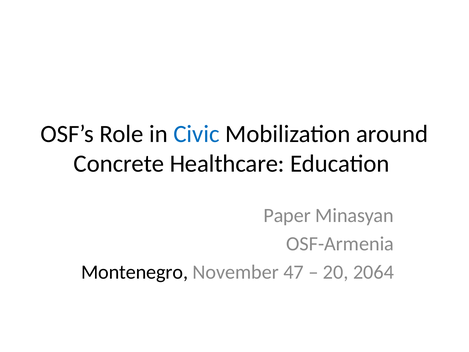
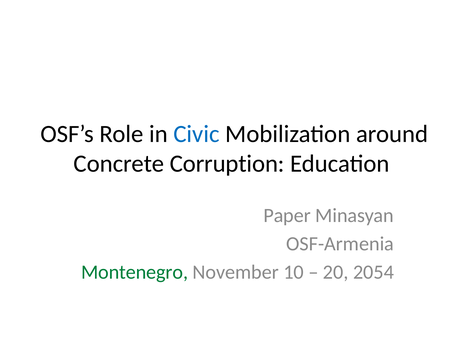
Healthcare: Healthcare -> Corruption
Montenegro colour: black -> green
47: 47 -> 10
2064: 2064 -> 2054
